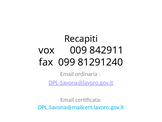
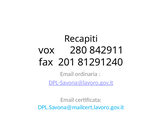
009: 009 -> 280
099: 099 -> 201
